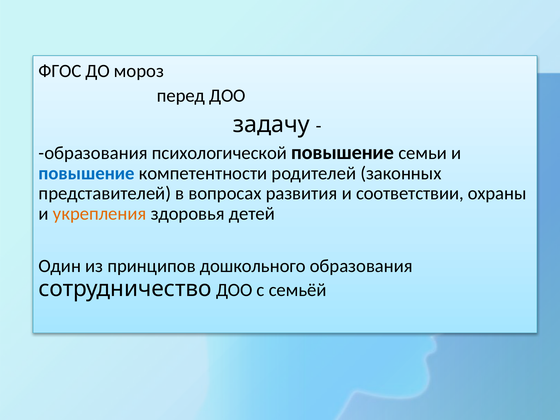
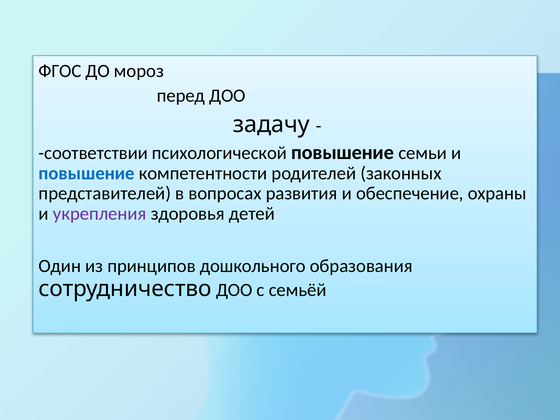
образования at (93, 153): образования -> соответствии
соответствии: соответствии -> обеспечение
укрепления colour: orange -> purple
